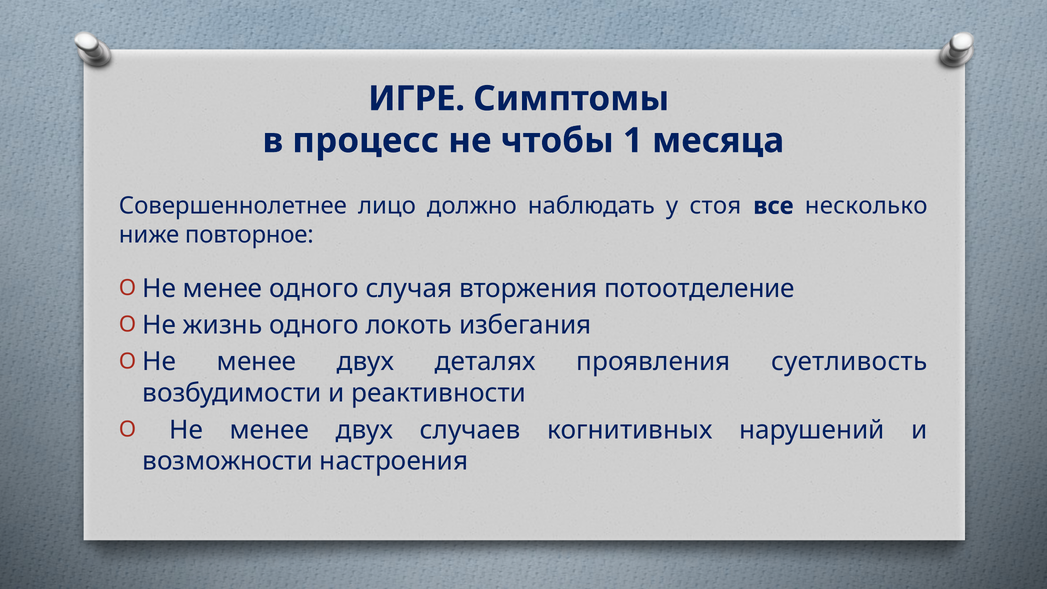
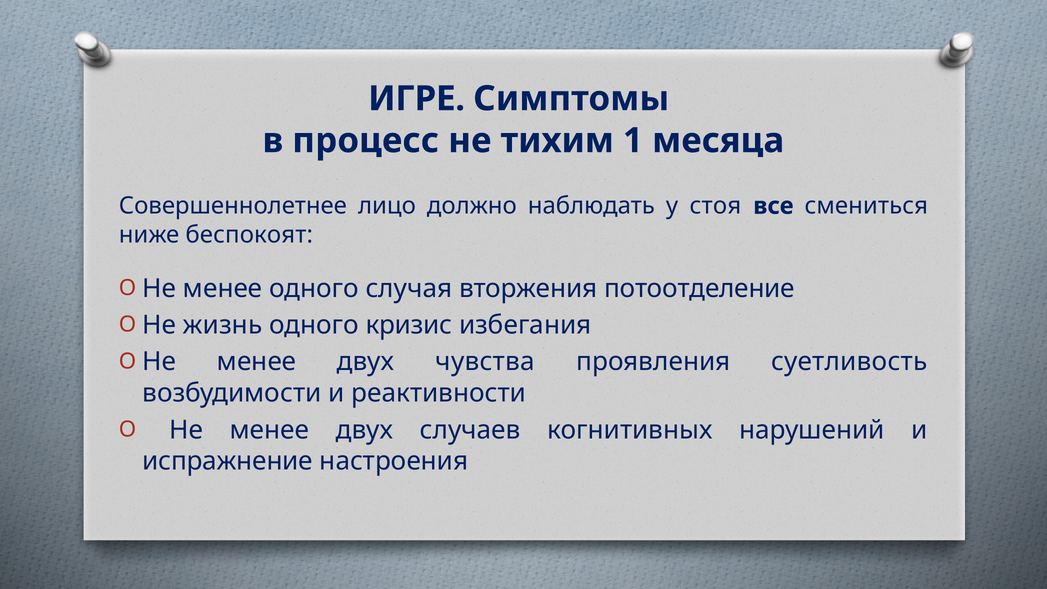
чтобы: чтобы -> тихим
несколько: несколько -> смениться
повторное: повторное -> беспокоят
локоть: локоть -> кризис
деталях: деталях -> чувства
возможности: возможности -> испражнение
